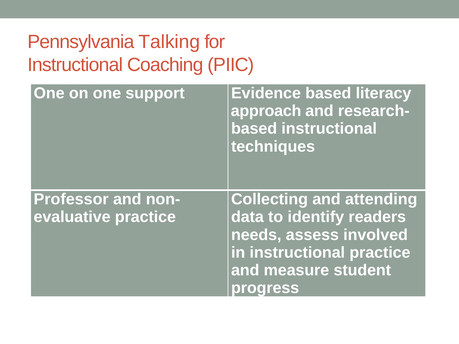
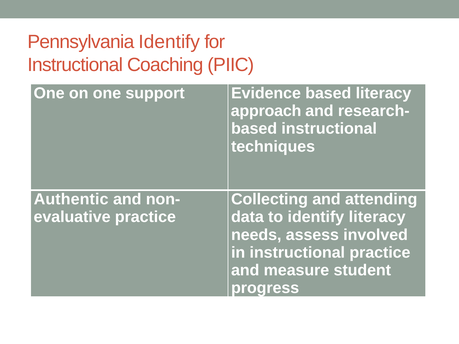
Pennsylvania Talking: Talking -> Identify
Professor: Professor -> Authentic
identify readers: readers -> literacy
